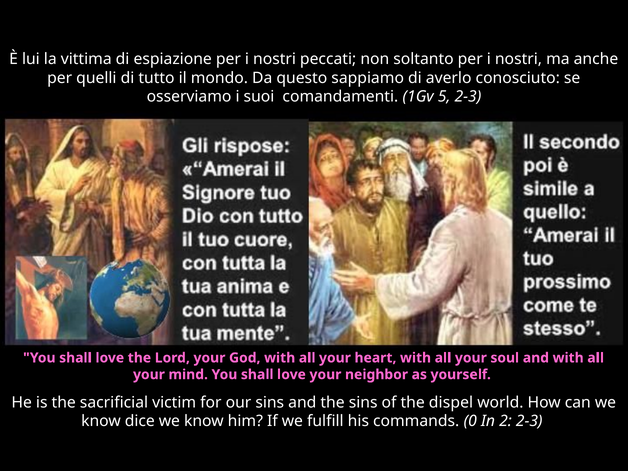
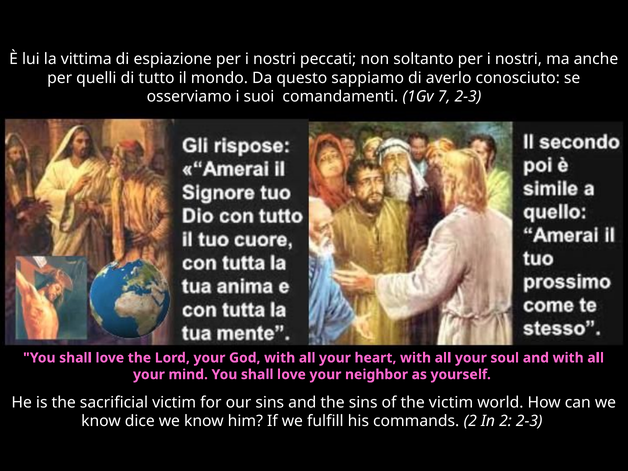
5: 5 -> 7
the dispel: dispel -> victim
commands 0: 0 -> 2
